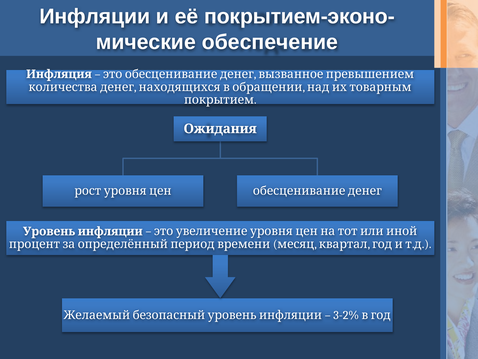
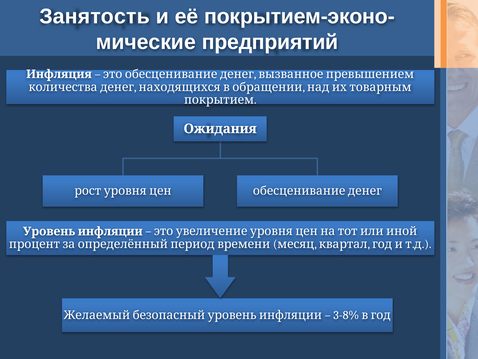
Инфляции: Инфляции -> Занятость
обеспечение: обеспечение -> предприятий
3-2%: 3-2% -> 3-8%
